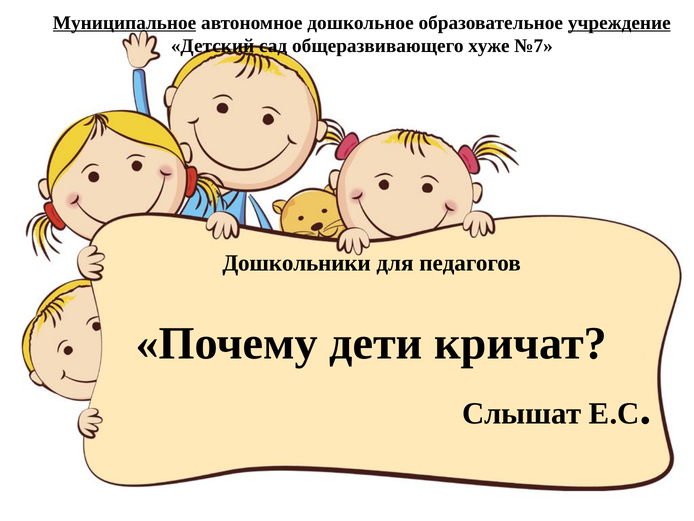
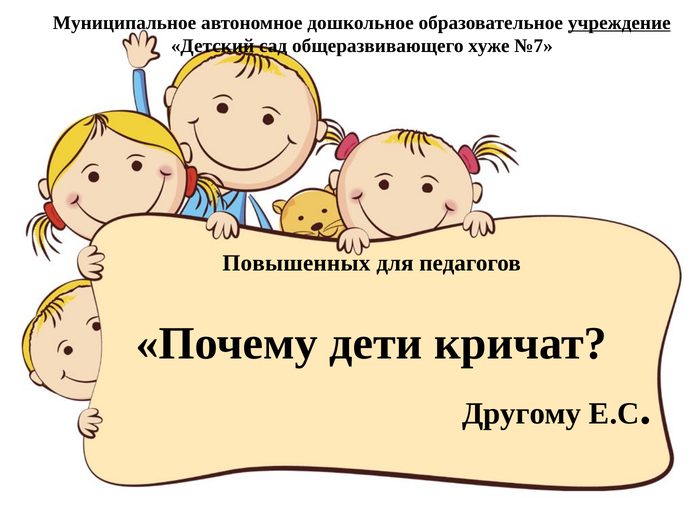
Муниципальное underline: present -> none
Дошкольники: Дошкольники -> Повышенных
Слышат: Слышат -> Другому
